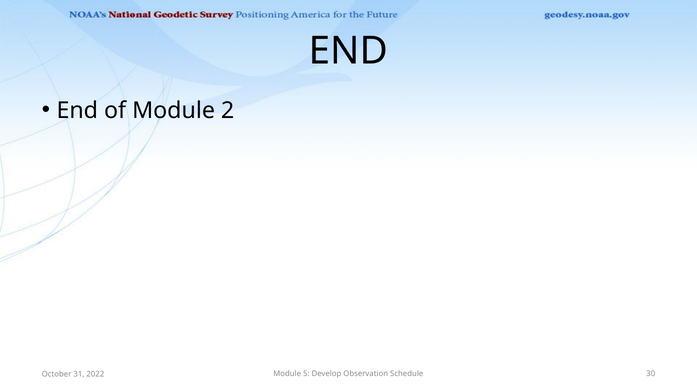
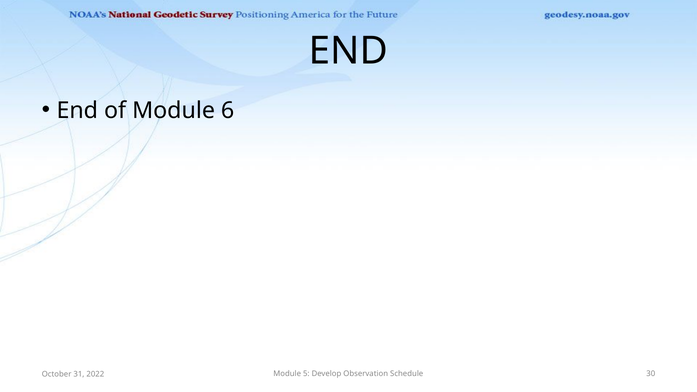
2: 2 -> 6
